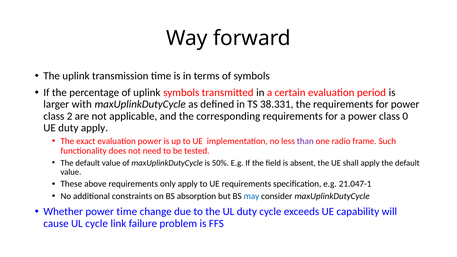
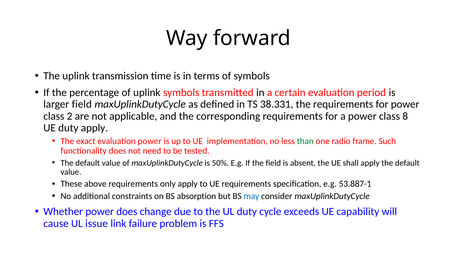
larger with: with -> field
0: 0 -> 8
than colour: purple -> green
21.047-1: 21.047-1 -> 53.887-1
power time: time -> does
UL cycle: cycle -> issue
